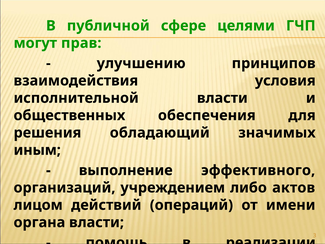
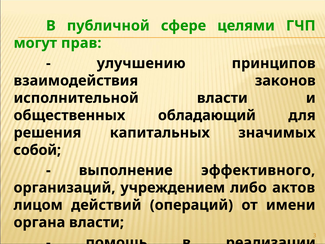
условия: условия -> законов
обеспечения: обеспечения -> обладающий
обладающий: обладающий -> капитальных
иным: иным -> собой
